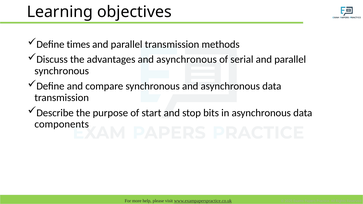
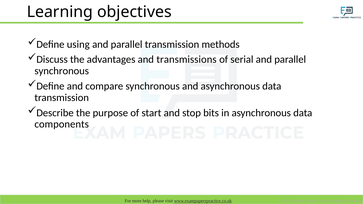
times: times -> using
advantages and asynchronous: asynchronous -> transmissions
